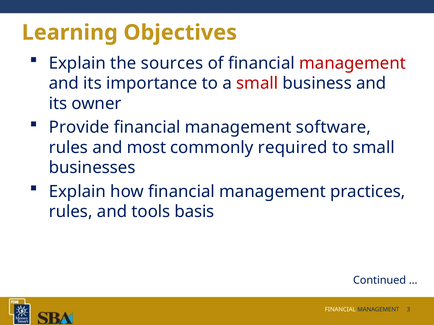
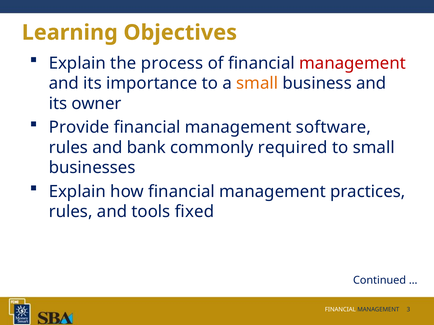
sources: sources -> process
small at (257, 83) colour: red -> orange
most: most -> bank
basis: basis -> fixed
